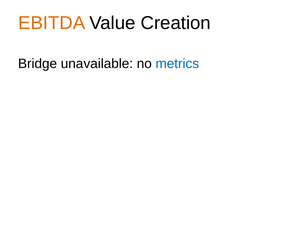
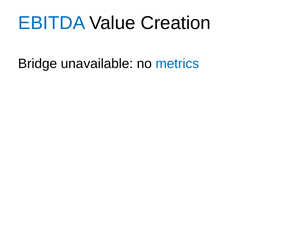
EBITDA colour: orange -> blue
